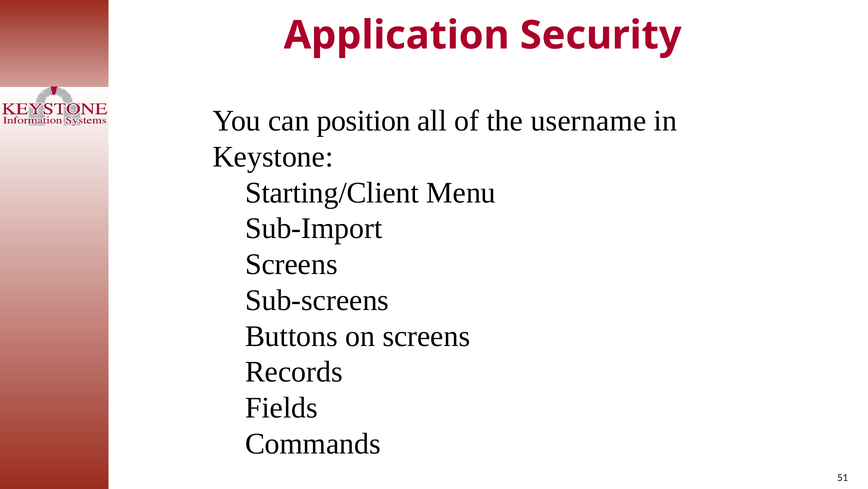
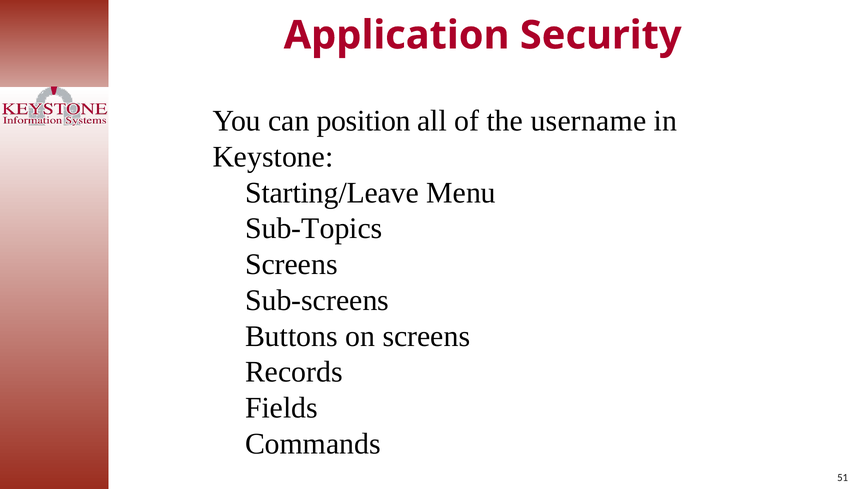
Starting/Client: Starting/Client -> Starting/Leave
Sub-Import: Sub-Import -> Sub-Topics
